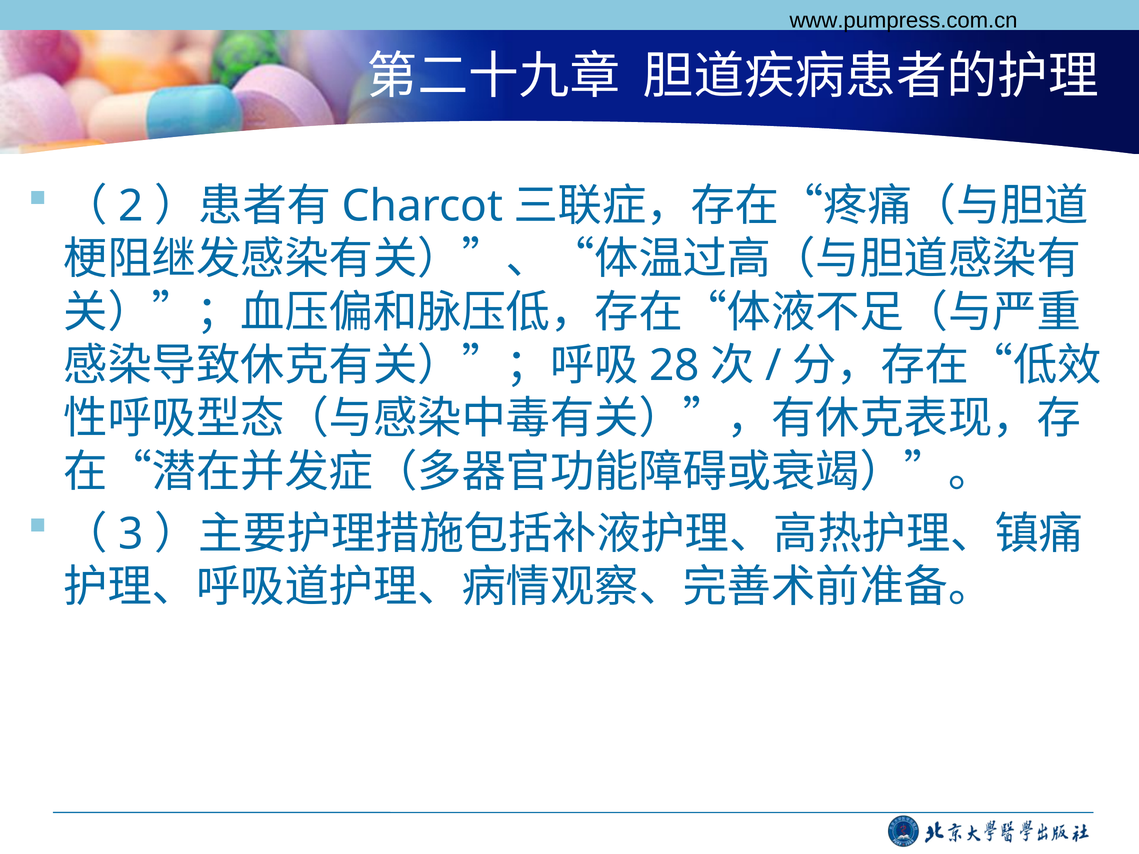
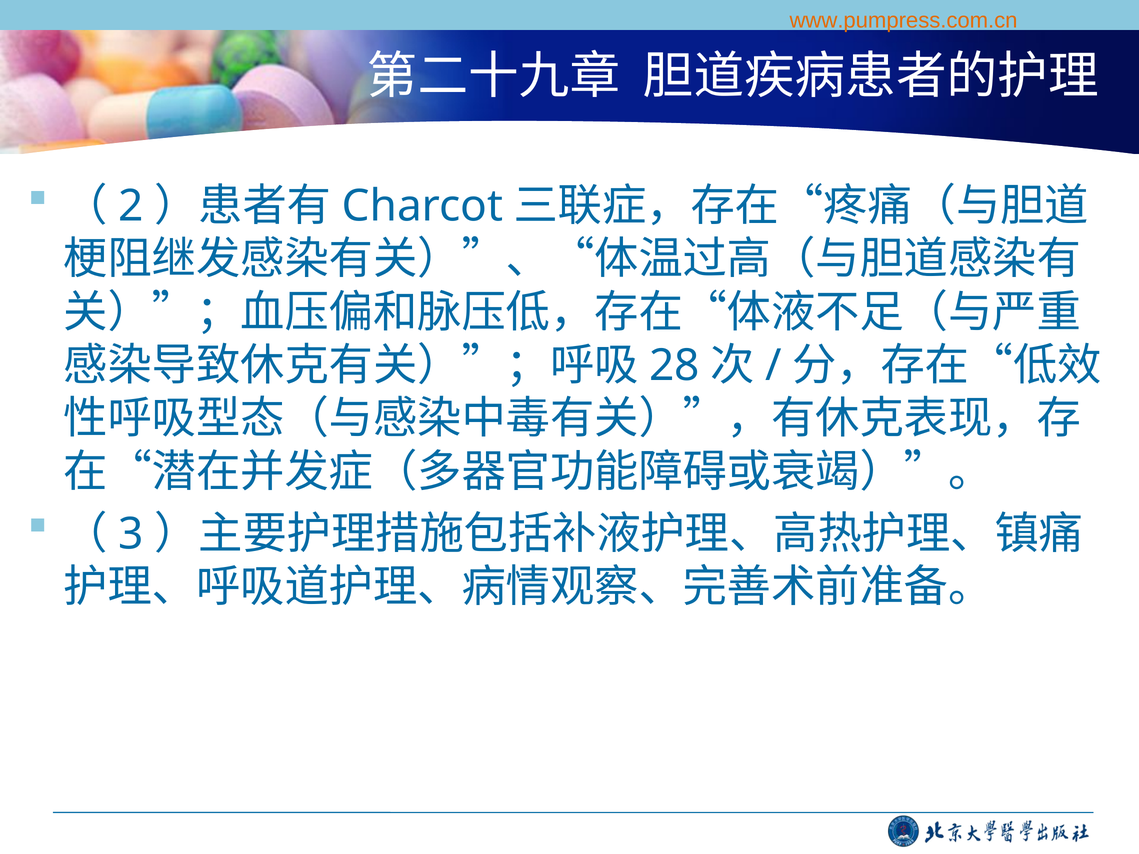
www.pumpress.com.cn colour: black -> orange
